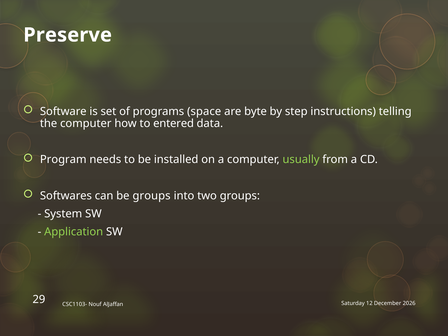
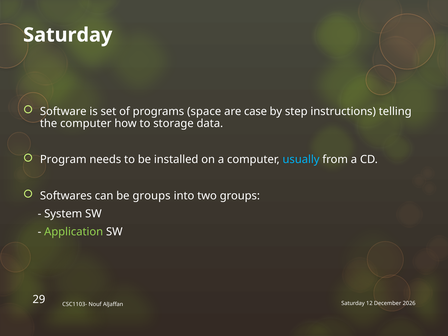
Preserve at (68, 35): Preserve -> Saturday
byte: byte -> case
entered: entered -> storage
usually colour: light green -> light blue
